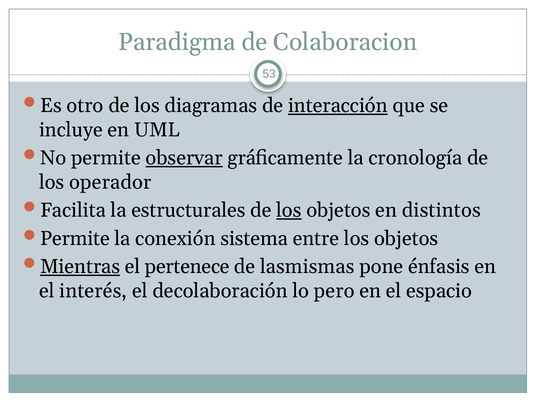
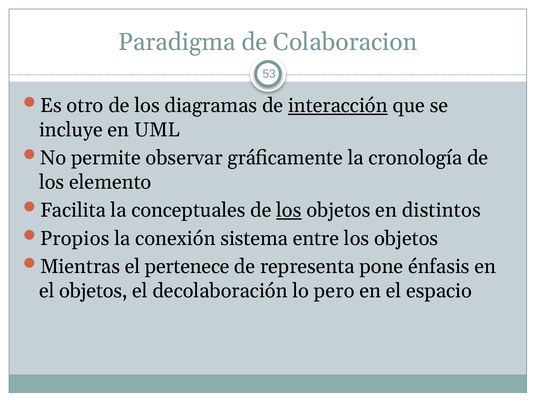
observar underline: present -> none
operador: operador -> elemento
estructurales: estructurales -> conceptuales
Permite at (75, 238): Permite -> Propios
Mientras underline: present -> none
lasmismas: lasmismas -> representa
el interés: interés -> objetos
